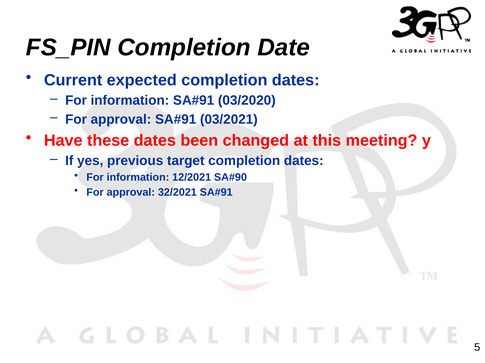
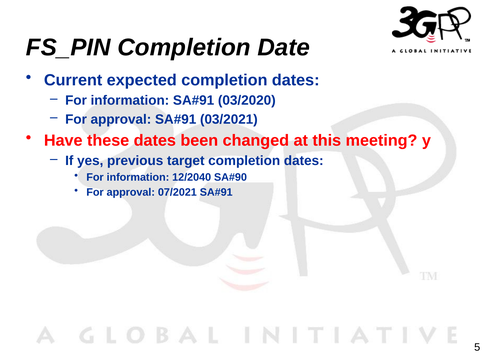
12/2021: 12/2021 -> 12/2040
32/2021: 32/2021 -> 07/2021
